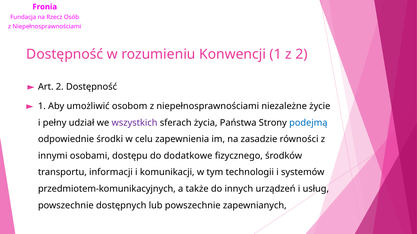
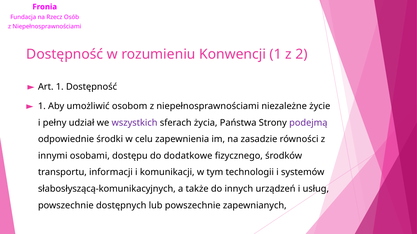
Art 2: 2 -> 1
podejmą colour: blue -> purple
przedmiotem-komunikacyjnych: przedmiotem-komunikacyjnych -> słabosłyszącą-komunikacyjnych
